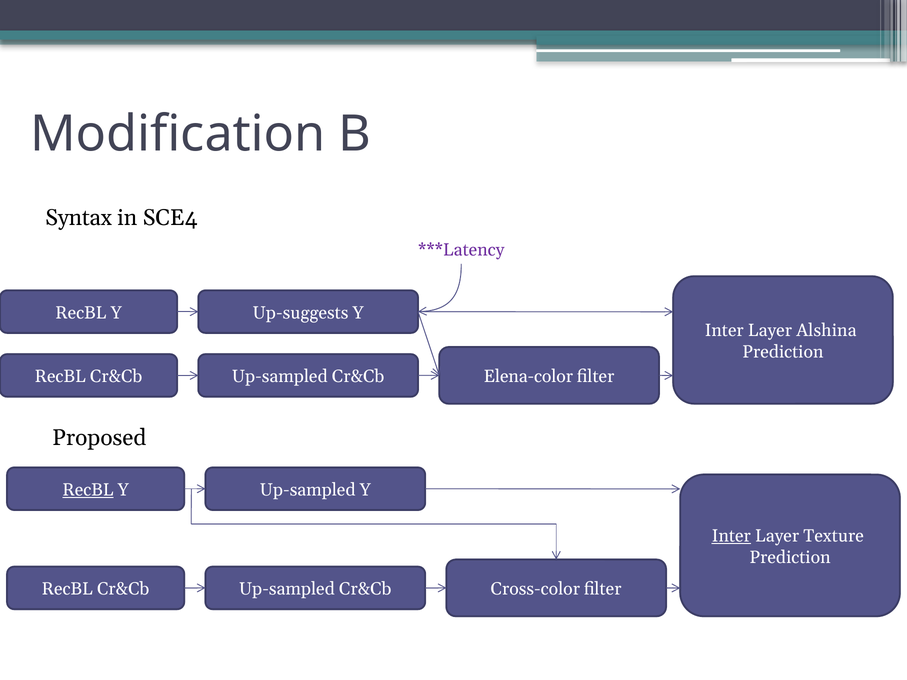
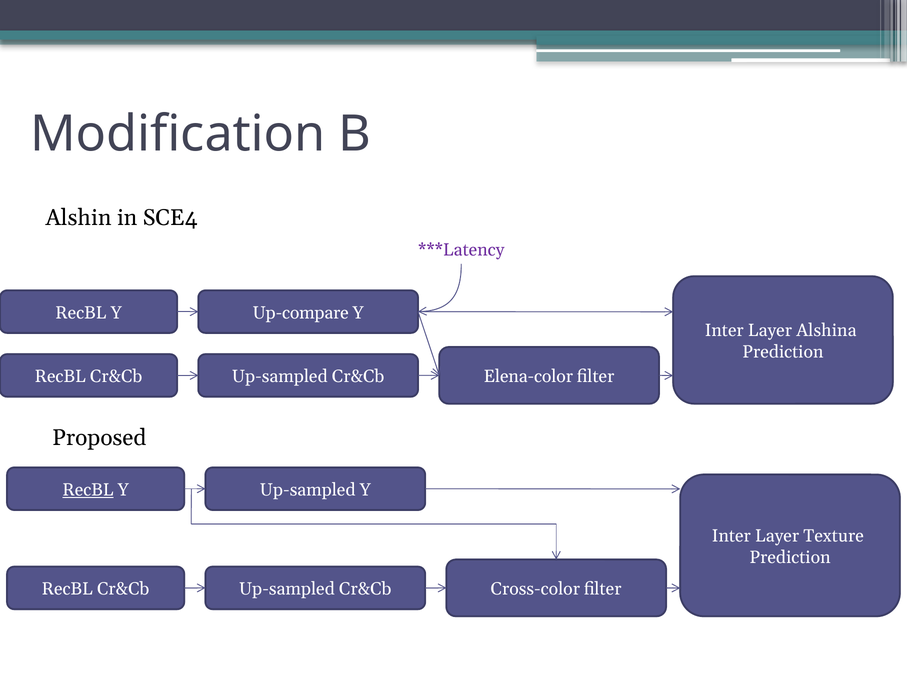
Syntax: Syntax -> Alshin
Up-suggests: Up-suggests -> Up-compare
Inter at (731, 536) underline: present -> none
